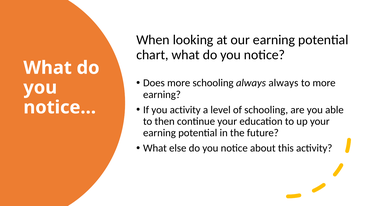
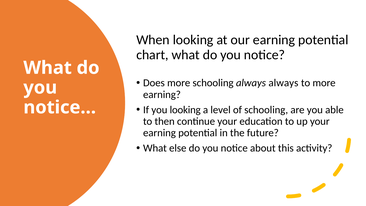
you activity: activity -> looking
